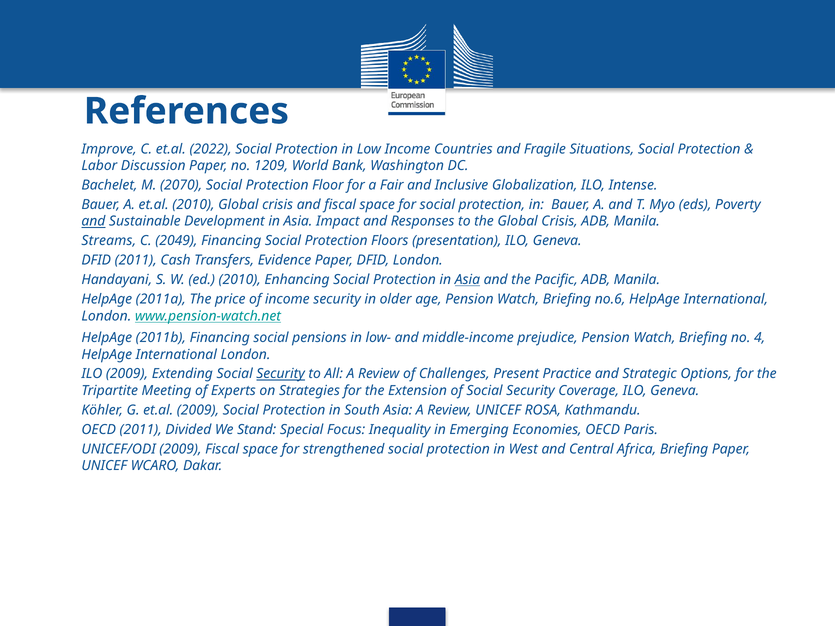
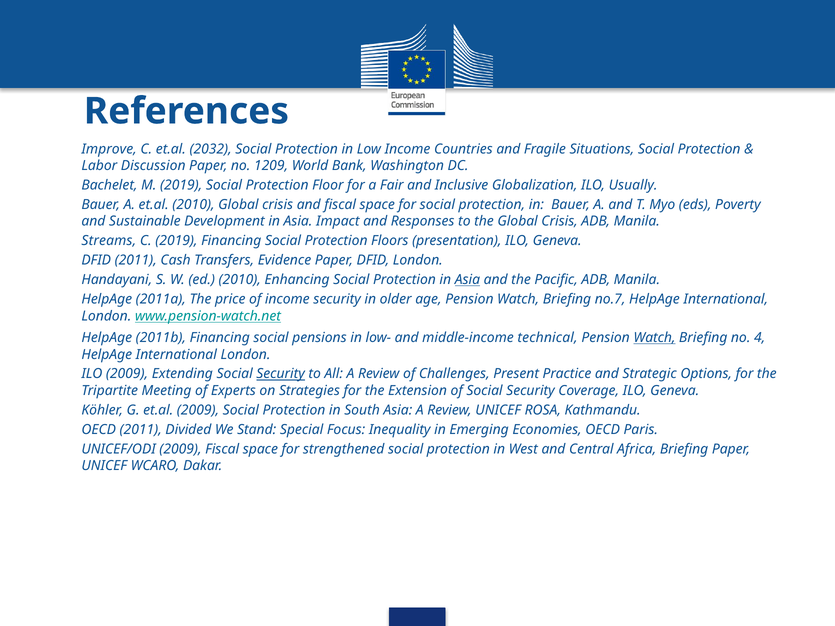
2022: 2022 -> 2032
M 2070: 2070 -> 2019
Intense: Intense -> Usually
and at (93, 221) underline: present -> none
C 2049: 2049 -> 2019
no.6: no.6 -> no.7
prejudice: prejudice -> technical
Watch at (654, 338) underline: none -> present
